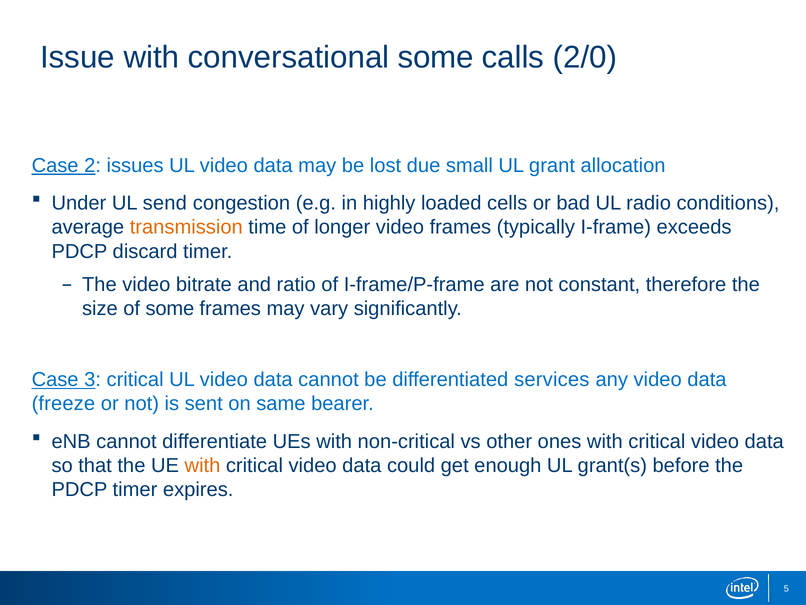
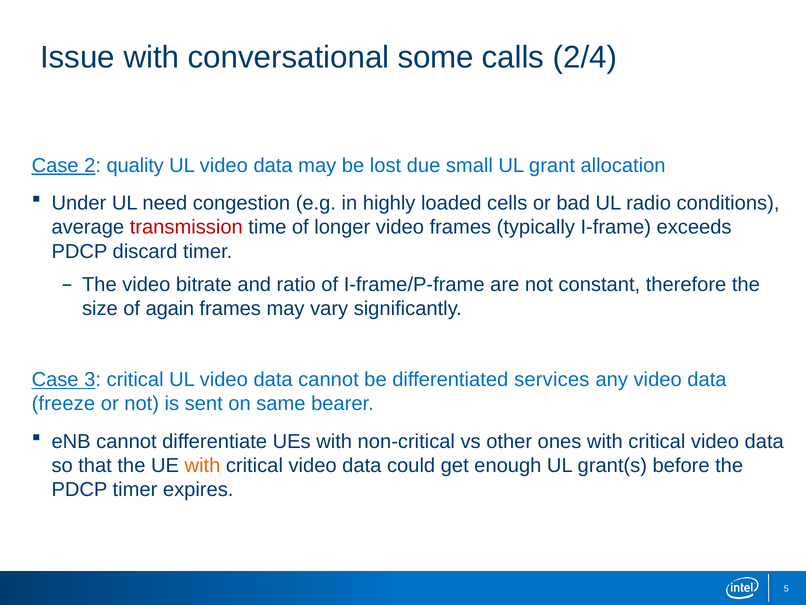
2/0: 2/0 -> 2/4
issues: issues -> quality
send: send -> need
transmission colour: orange -> red
of some: some -> again
